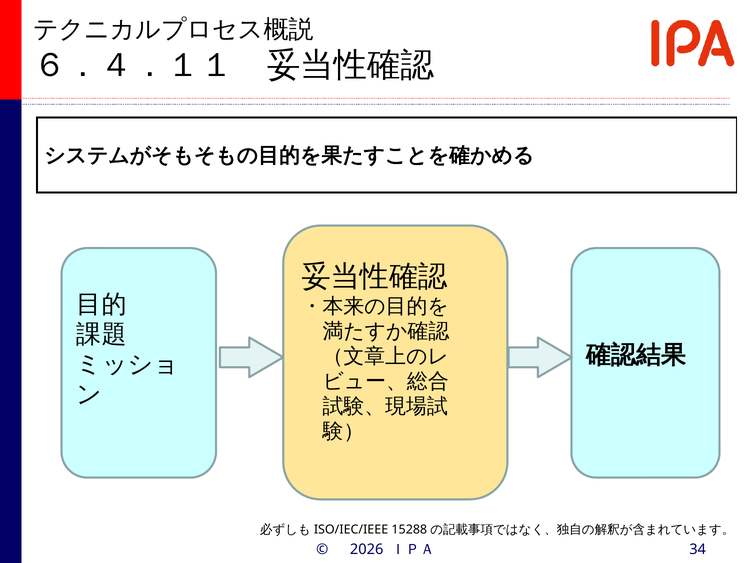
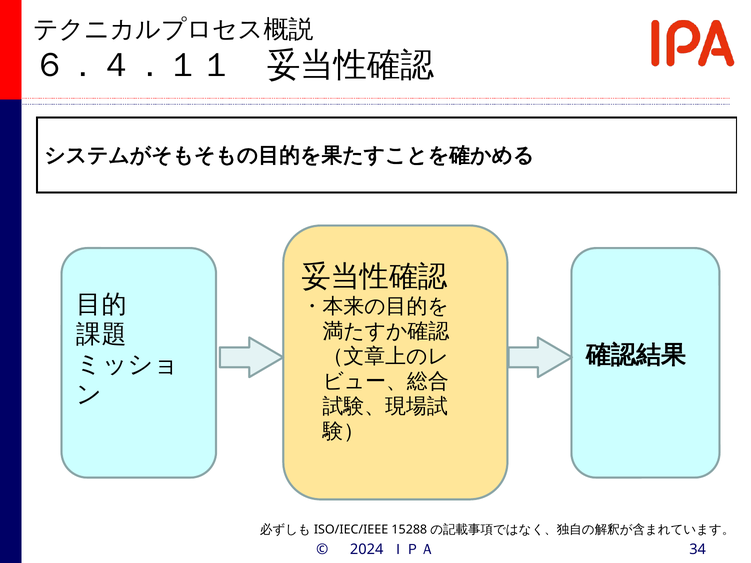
2026: 2026 -> 2024
